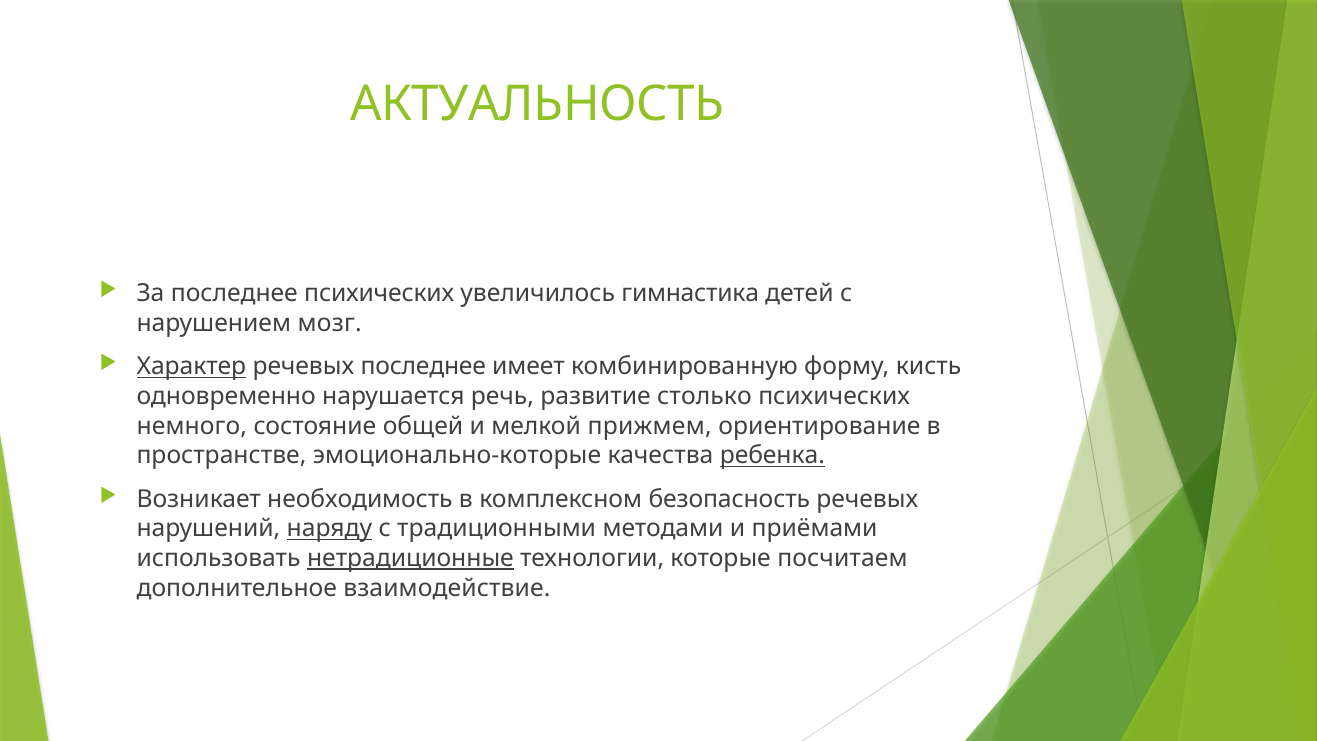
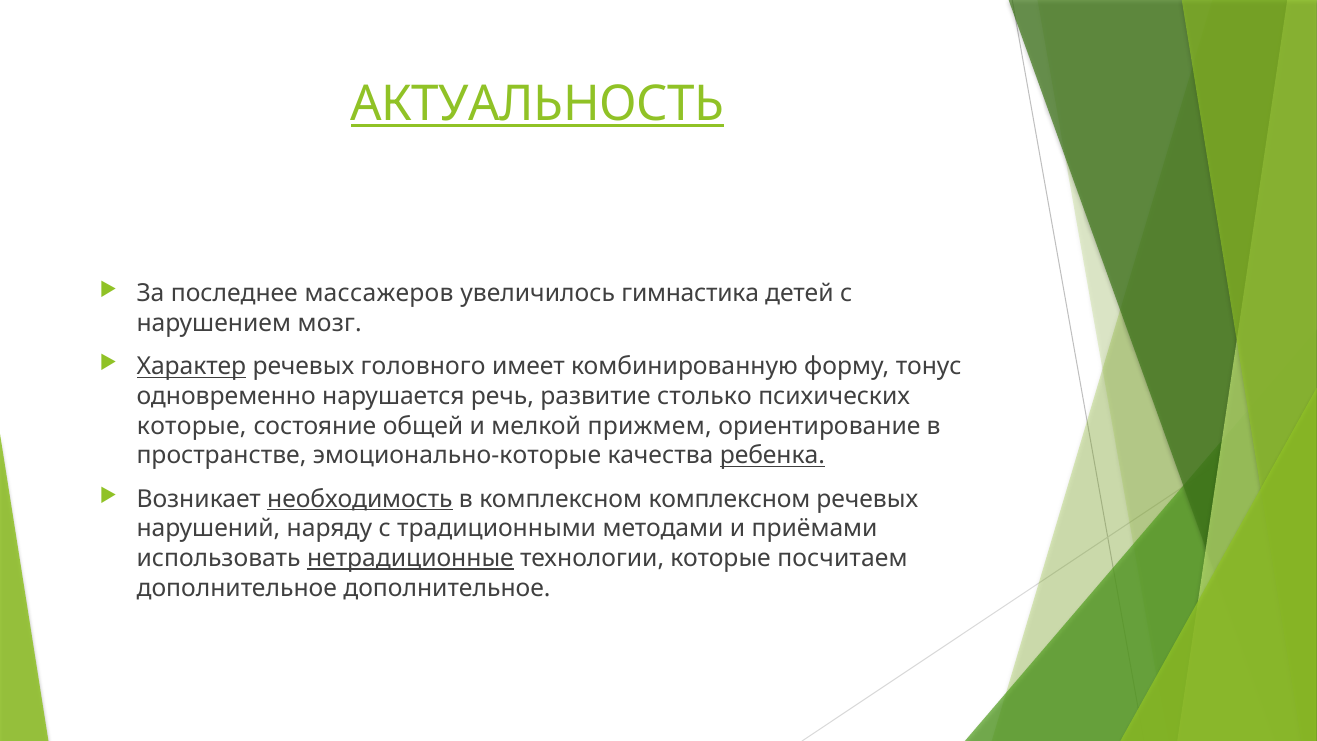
АКТУАЛЬНОСТЬ underline: none -> present
последнее психических: психических -> массажеров
речевых последнее: последнее -> головного
кисть: кисть -> тонус
немного at (192, 426): немного -> которые
необходимость underline: none -> present
комплексном безопасность: безопасность -> комплексном
наряду underline: present -> none
дополнительное взаимодействие: взаимодействие -> дополнительное
